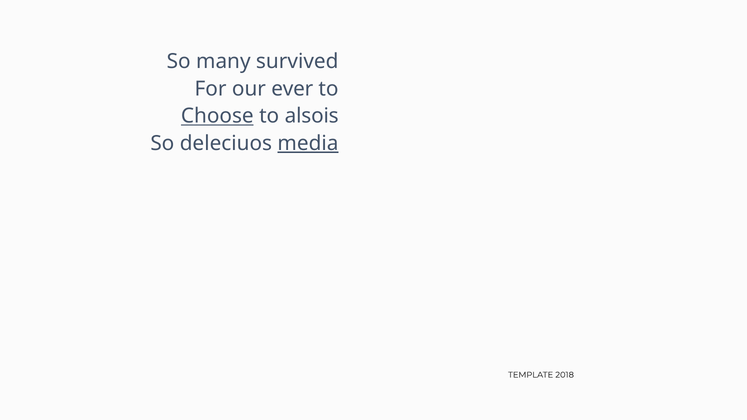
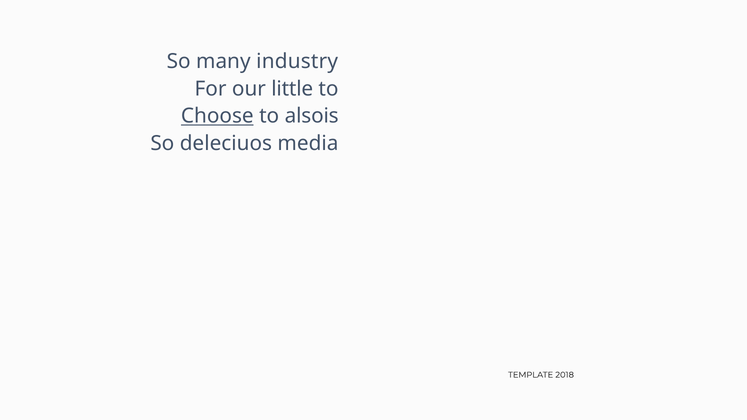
survived: survived -> industry
ever: ever -> little
media underline: present -> none
